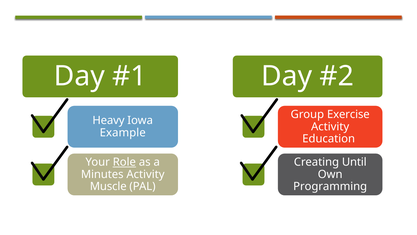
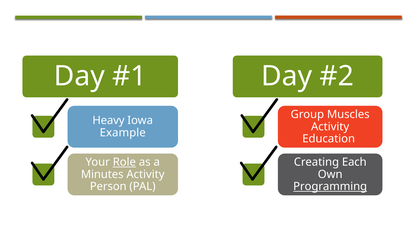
Exercise: Exercise -> Muscles
Until: Until -> Each
Muscle: Muscle -> Person
Programming underline: none -> present
